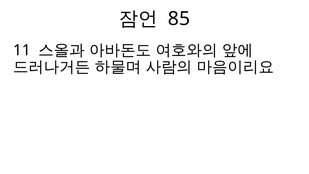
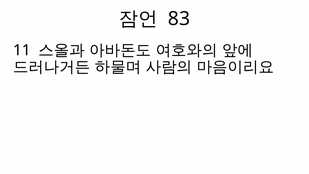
85: 85 -> 83
